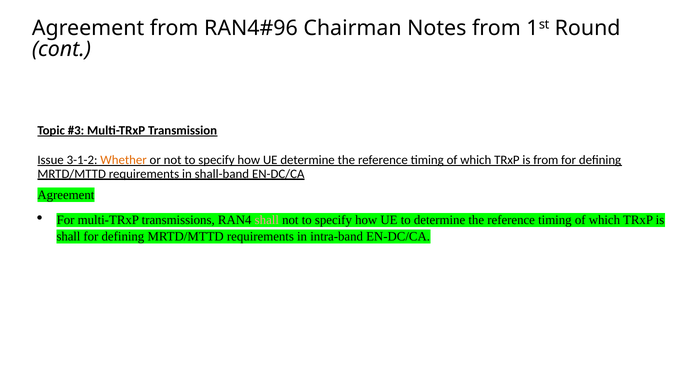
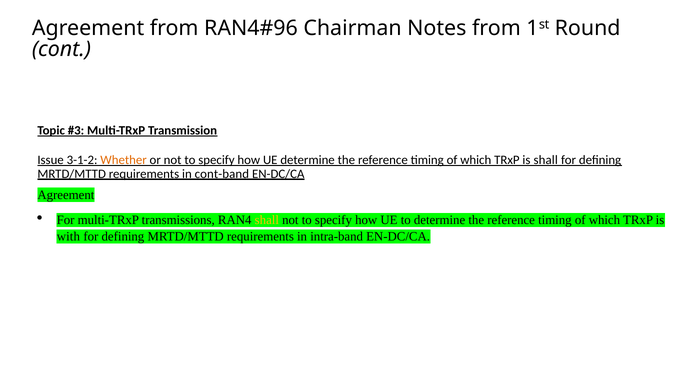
is from: from -> shall
shall-band: shall-band -> cont-band
shall at (267, 220) colour: pink -> yellow
shall at (68, 237): shall -> with
